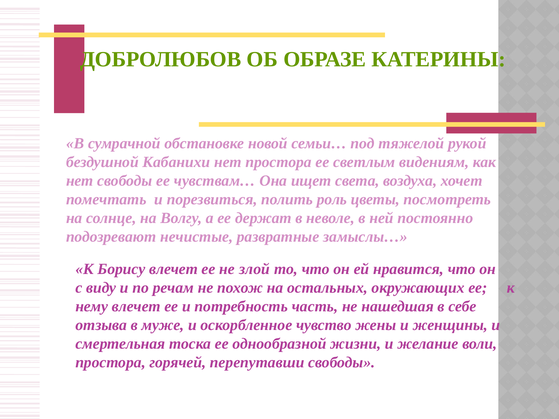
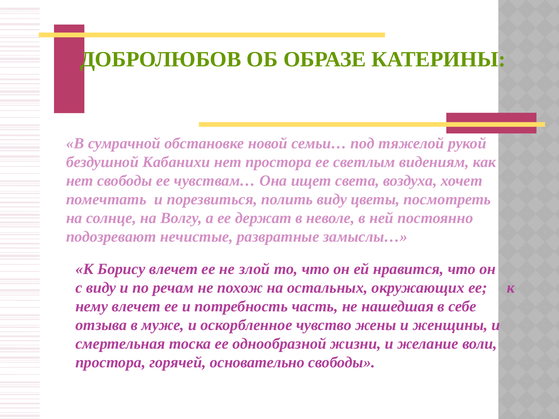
полить роль: роль -> виду
перепутавши: перепутавши -> основательно
